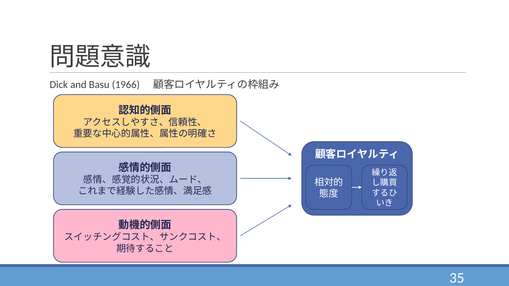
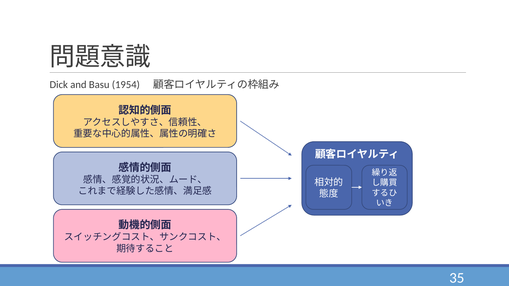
1966: 1966 -> 1954
